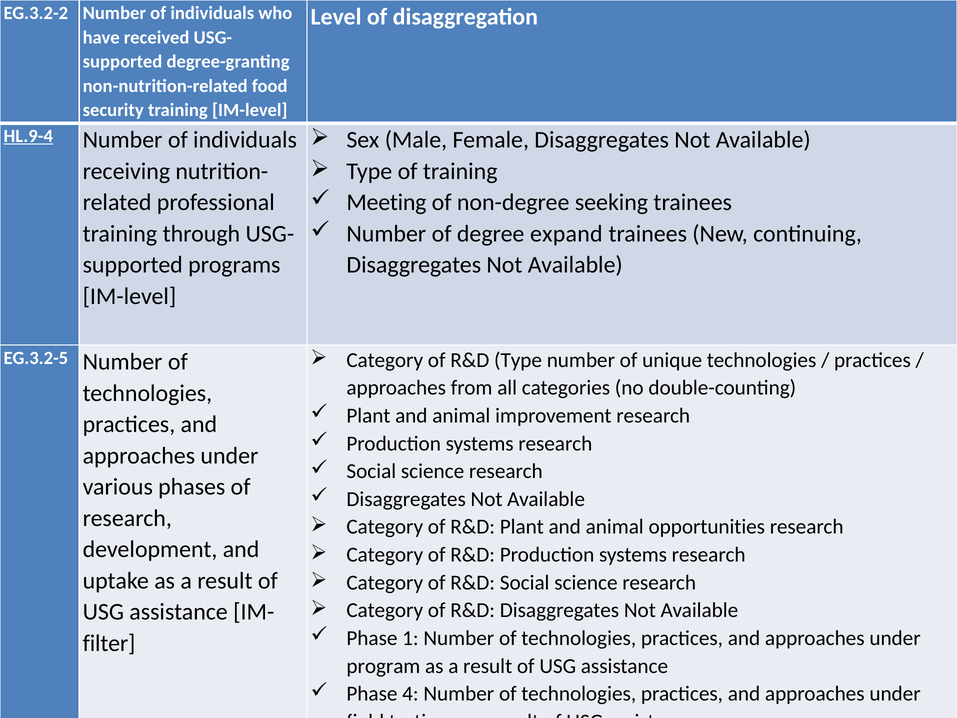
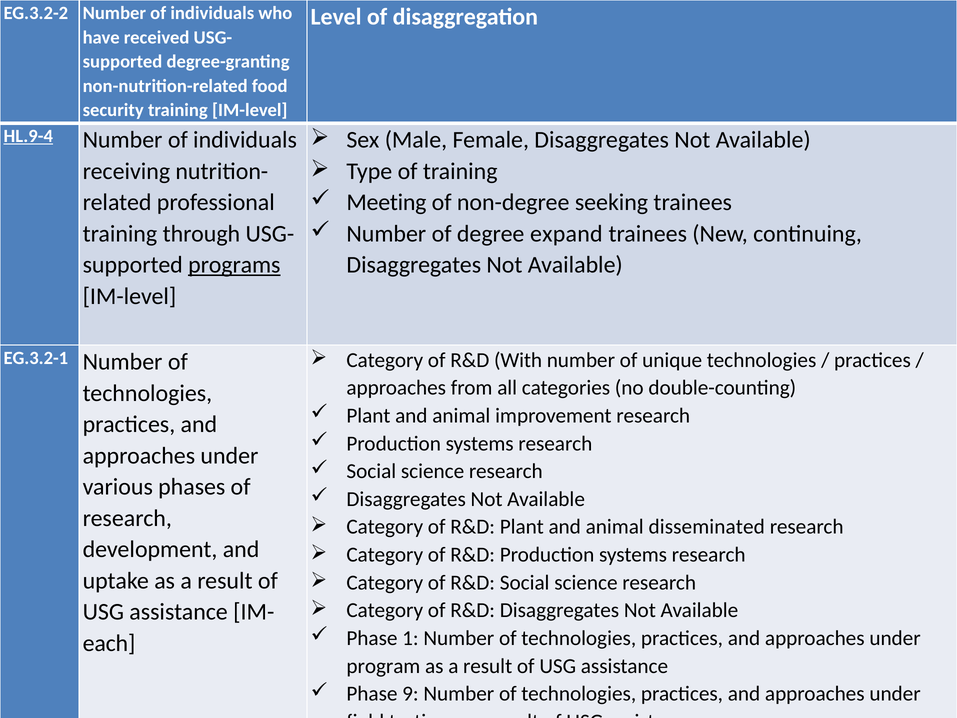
programs underline: none -> present
R&D Type: Type -> With
EG.3.2-5: EG.3.2-5 -> EG.3.2-1
opportunities: opportunities -> disseminated
filter: filter -> each
4 at (410, 694): 4 -> 9
